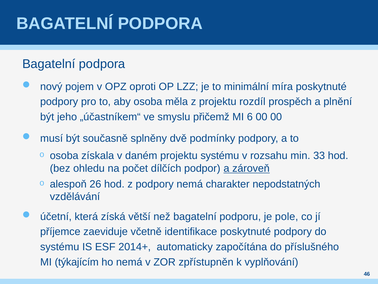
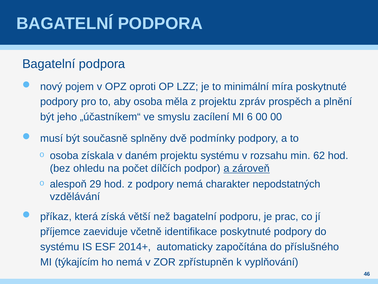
rozdíl: rozdíl -> zpráv
přičemž: přičemž -> zacílení
33: 33 -> 62
26: 26 -> 29
účetní: účetní -> příkaz
pole: pole -> prac
